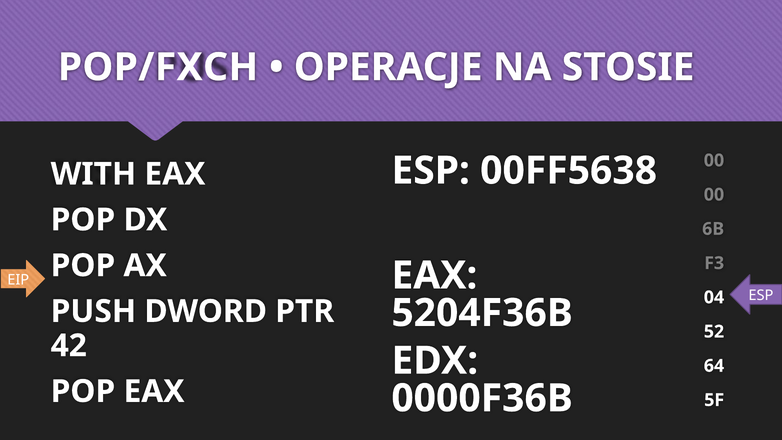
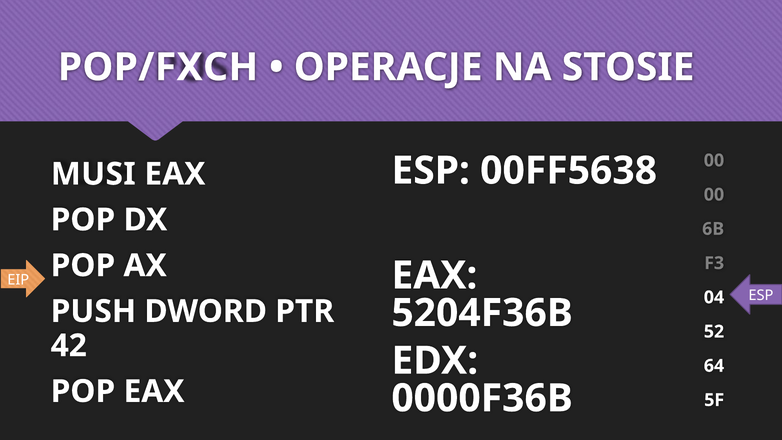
WITH: WITH -> MUSI
